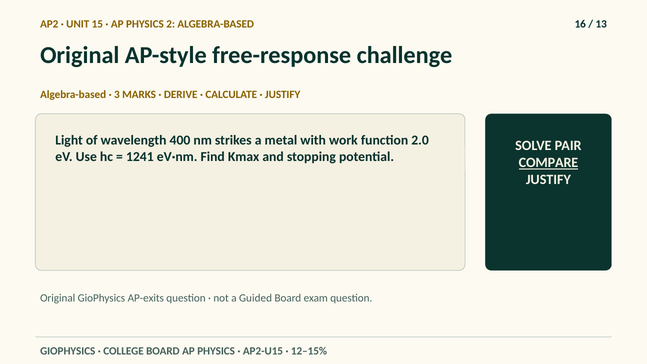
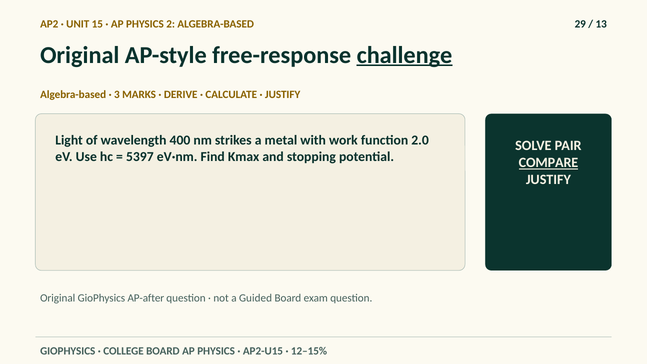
16: 16 -> 29
challenge underline: none -> present
1241: 1241 -> 5397
AP-exits: AP-exits -> AP-after
